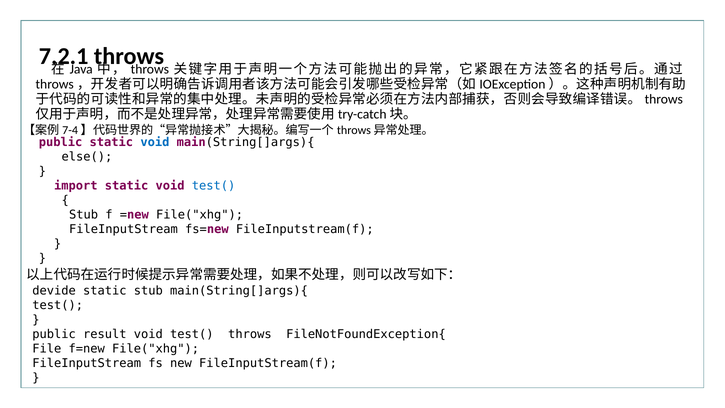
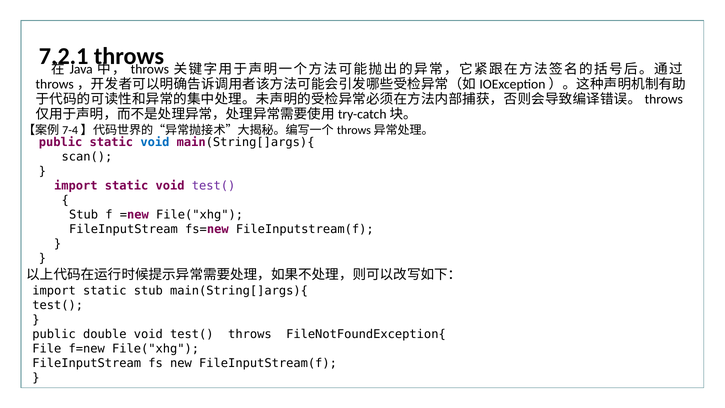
else(: else( -> scan(
test( at (214, 186) colour: blue -> purple
devide at (54, 291): devide -> import
result: result -> double
